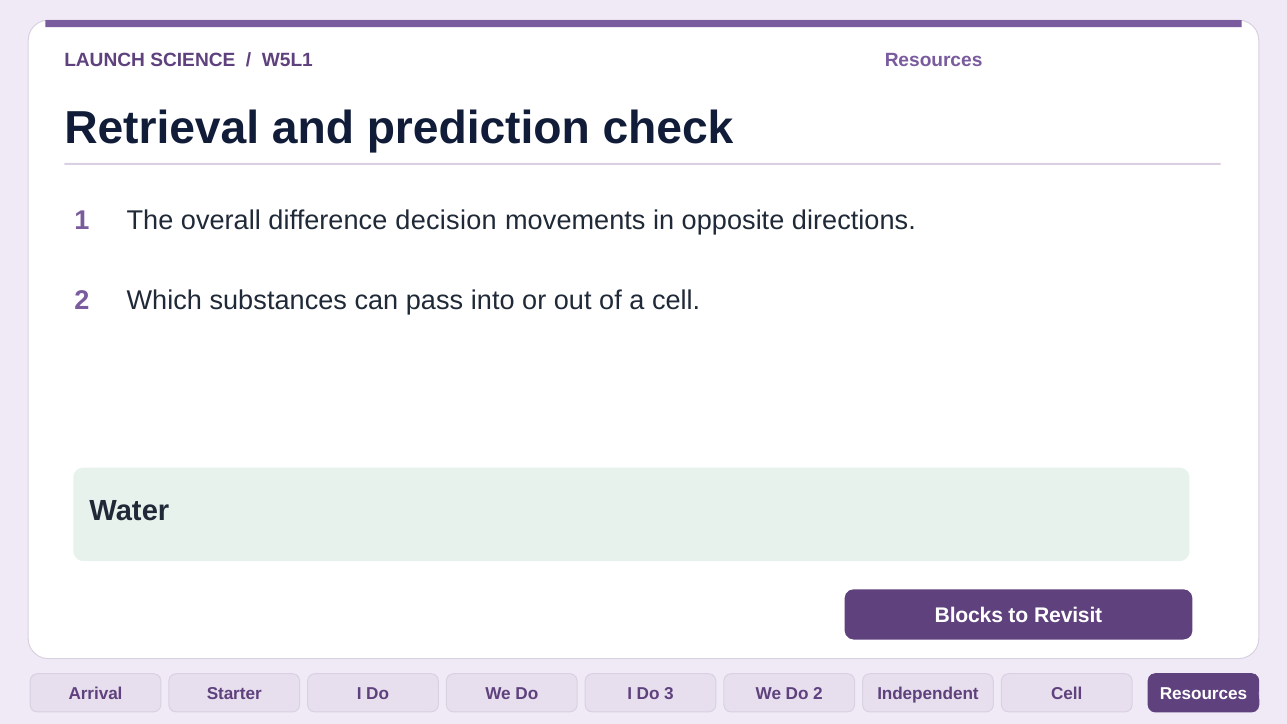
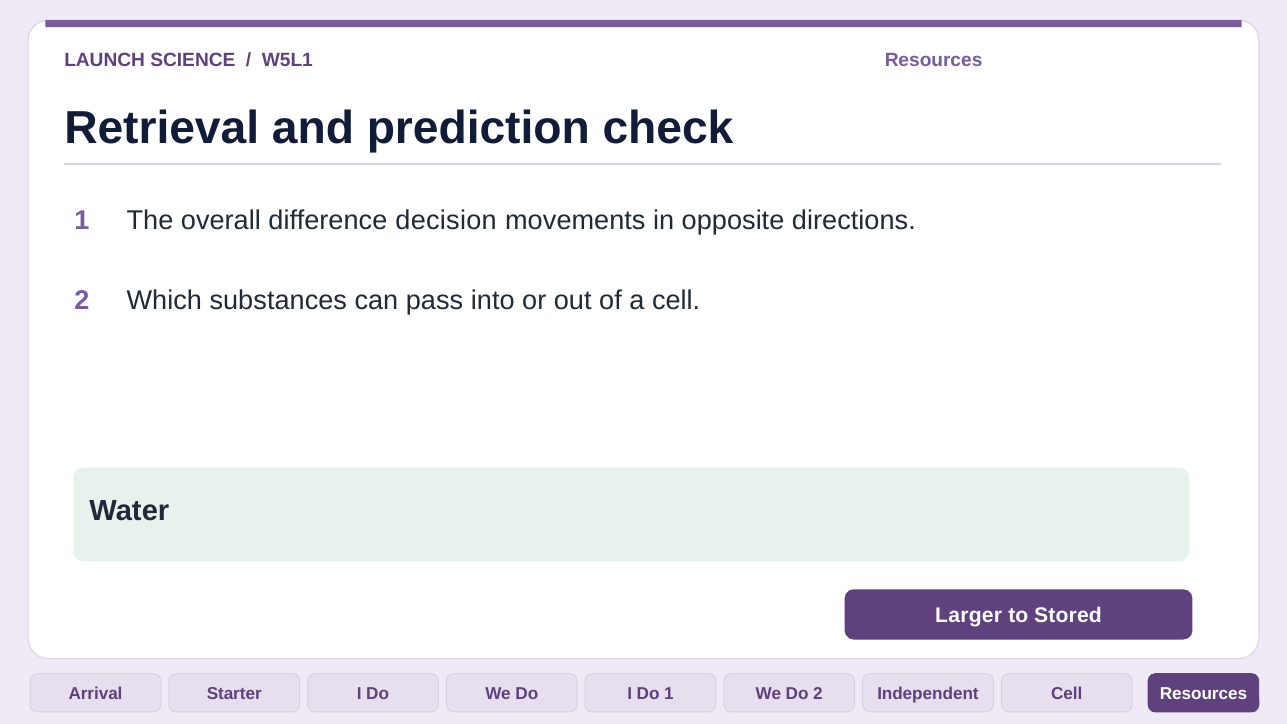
Blocks: Blocks -> Larger
Revisit: Revisit -> Stored
Do 3: 3 -> 1
